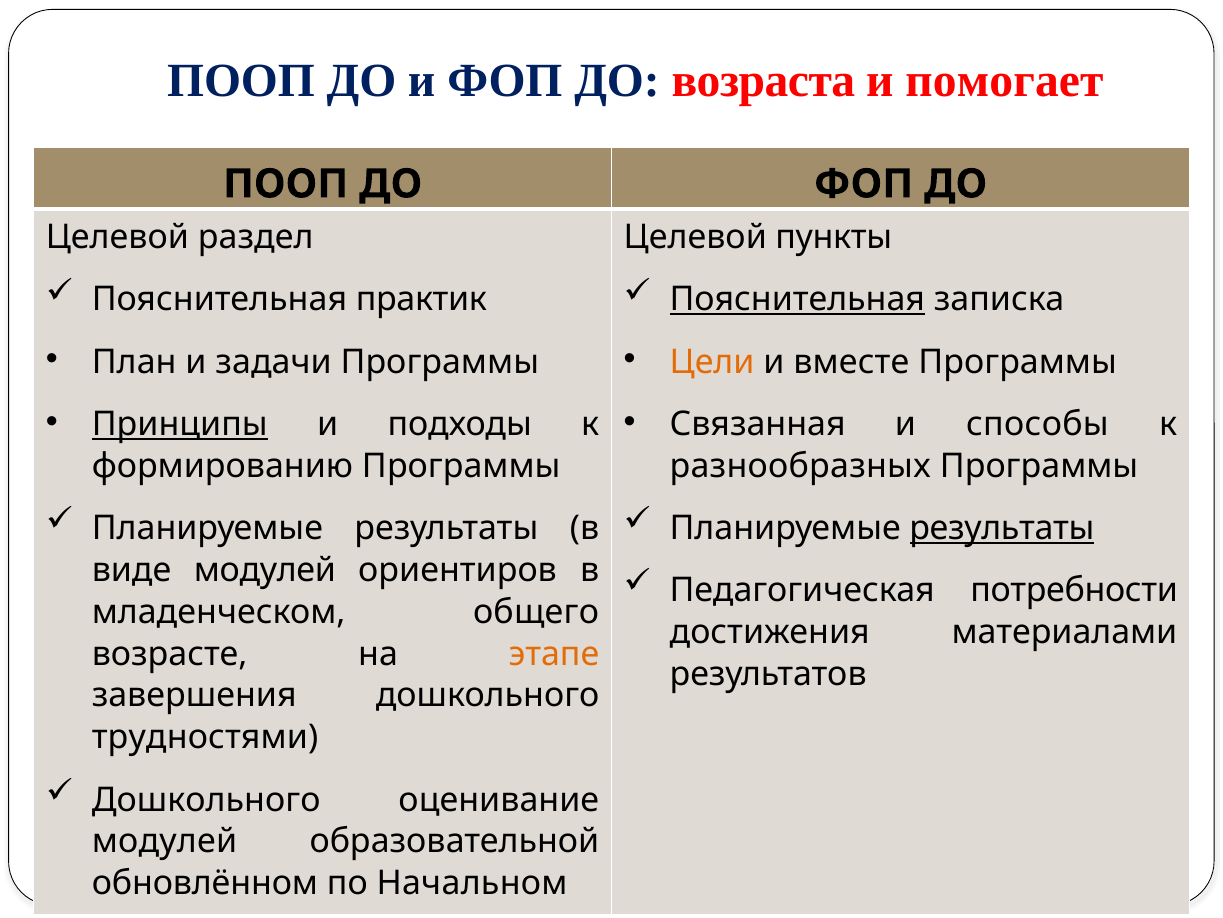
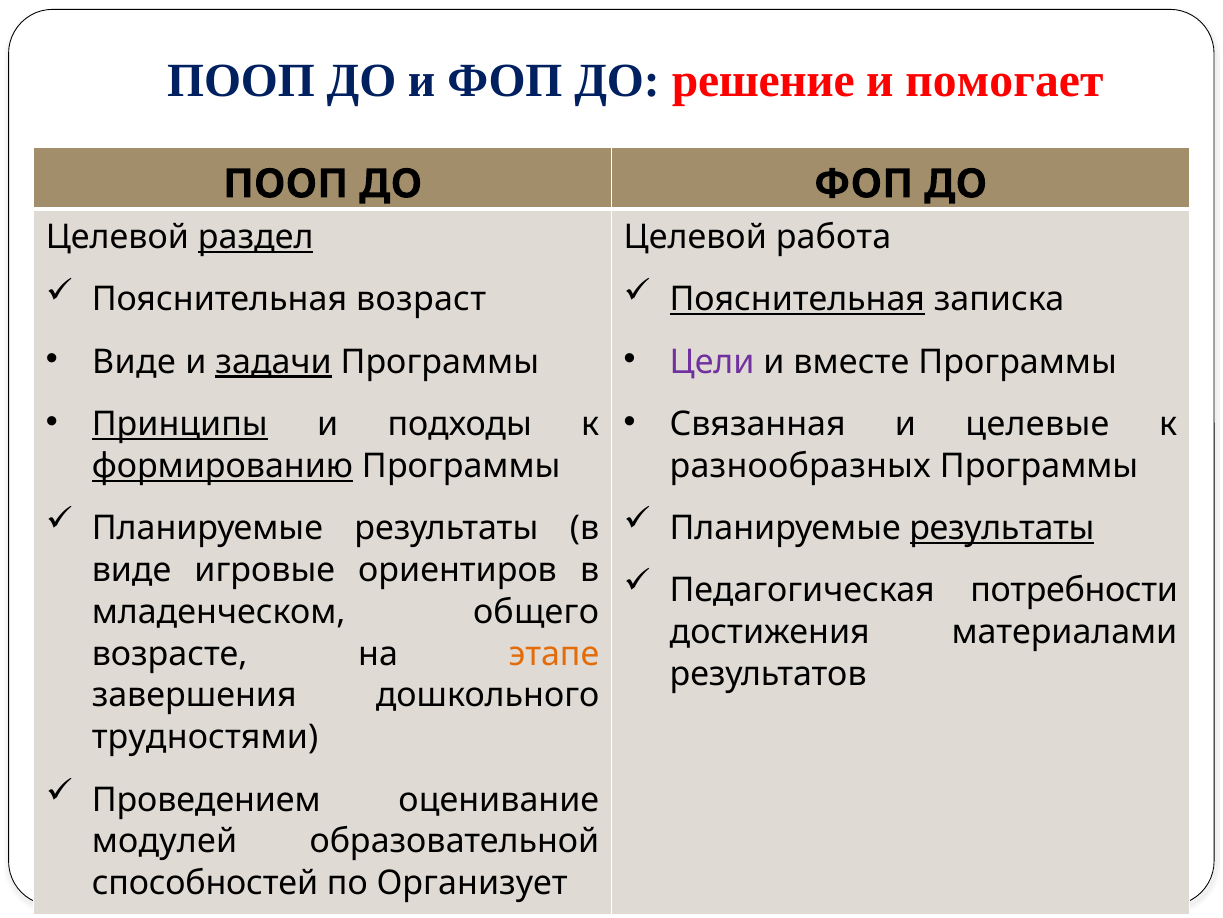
возраста: возраста -> решение
раздел underline: none -> present
пункты: пункты -> работа
практик: практик -> возраст
План at (134, 362): План -> Виде
задачи underline: none -> present
Цели colour: orange -> purple
способы: способы -> целевые
формированию underline: none -> present
виде модулей: модулей -> игровые
Дошкольного at (206, 799): Дошкольного -> Проведением
обновлённом: обновлённом -> способностей
Начальном: Начальном -> Организует
